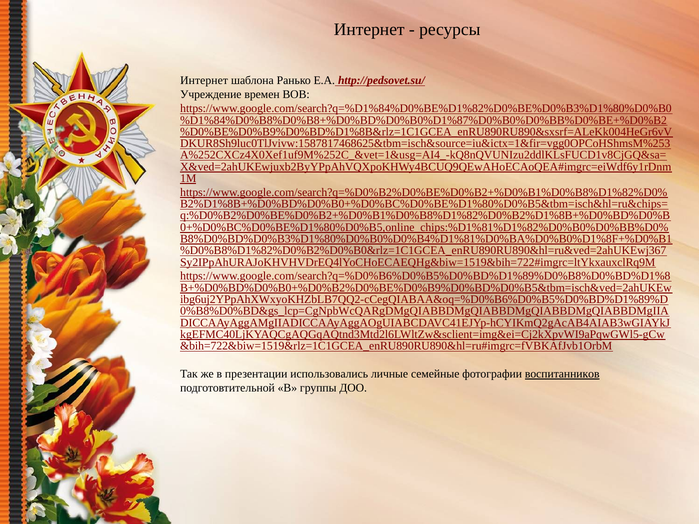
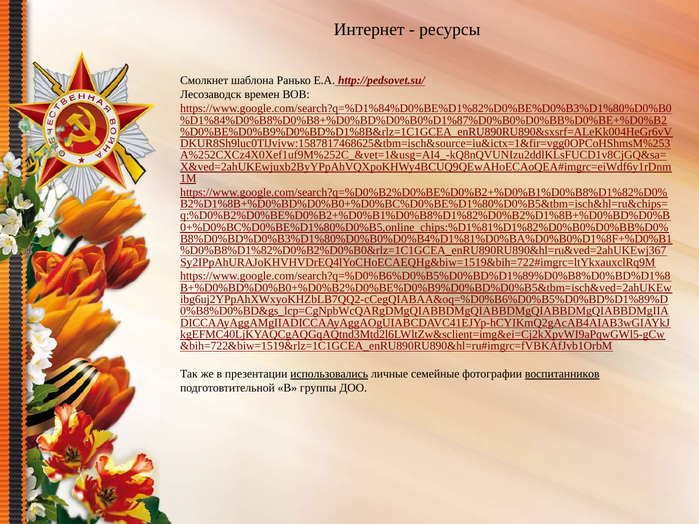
Интернет at (204, 81): Интернет -> Смолкнет
Учреждение: Учреждение -> Лесозаводск
использовались underline: none -> present
